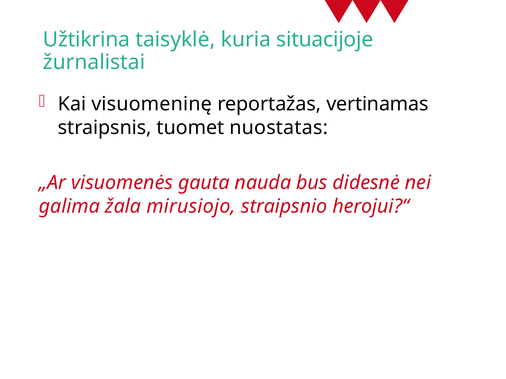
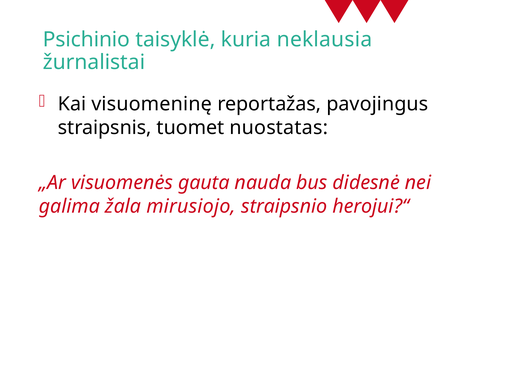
Užtikrina: Užtikrina -> Psichinio
situacijoje: situacijoje -> neklausia
vertinamas: vertinamas -> pavojingus
